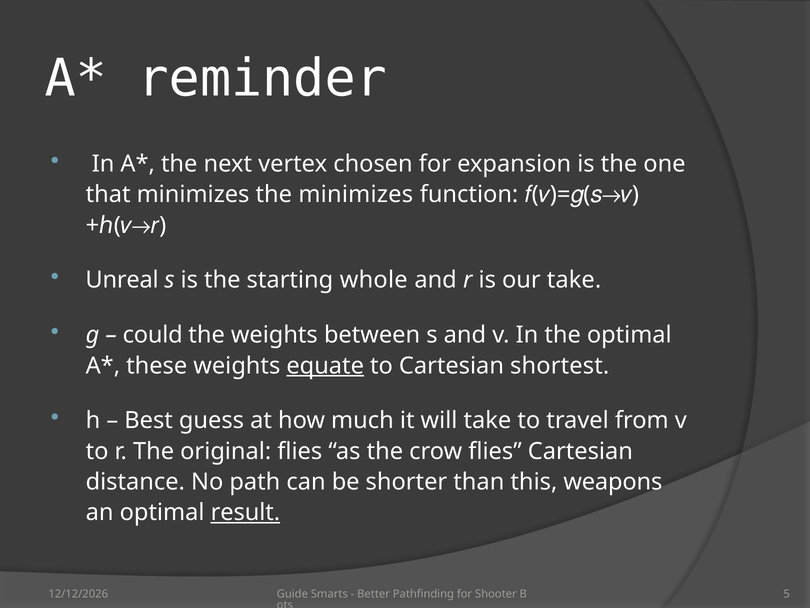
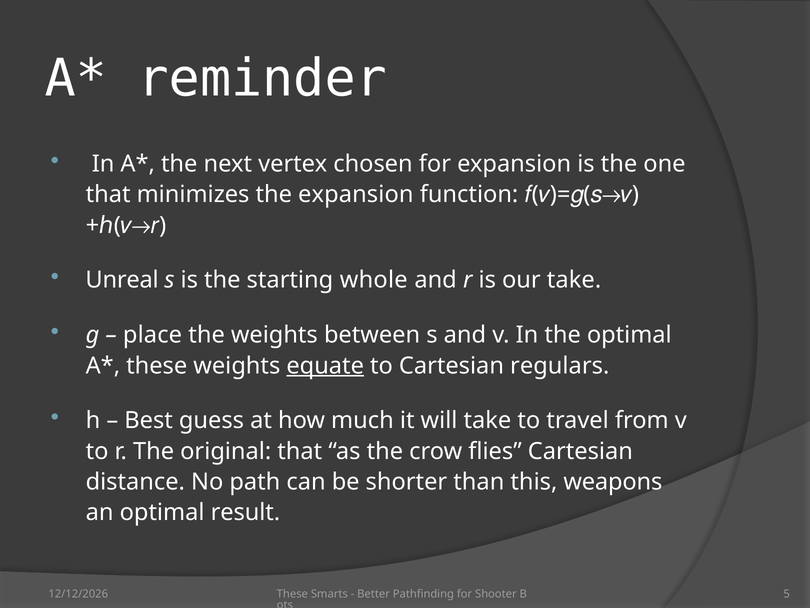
the minimizes: minimizes -> expansion
could: could -> place
shortest: shortest -> regulars
original flies: flies -> that
result underline: present -> none
Guide at (292, 593): Guide -> These
